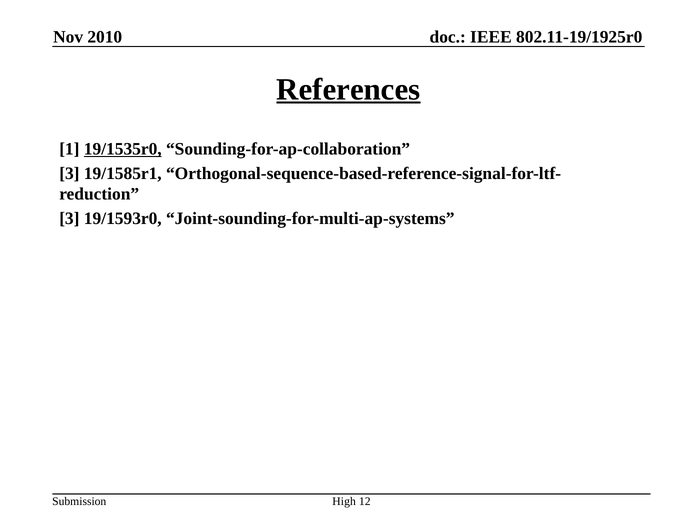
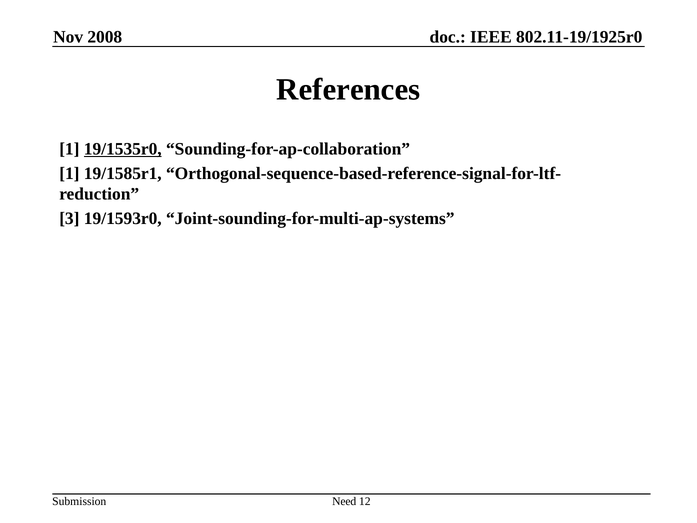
2010: 2010 -> 2008
References underline: present -> none
3 at (69, 173): 3 -> 1
High: High -> Need
